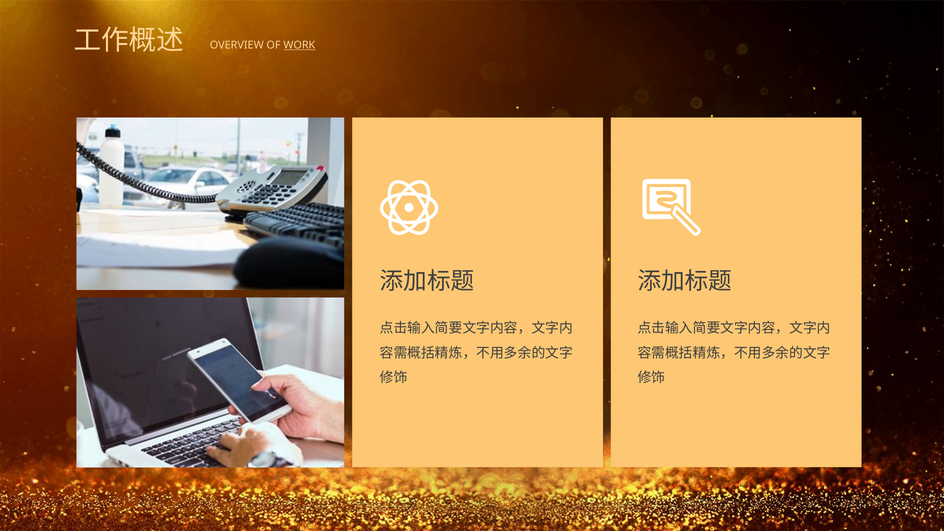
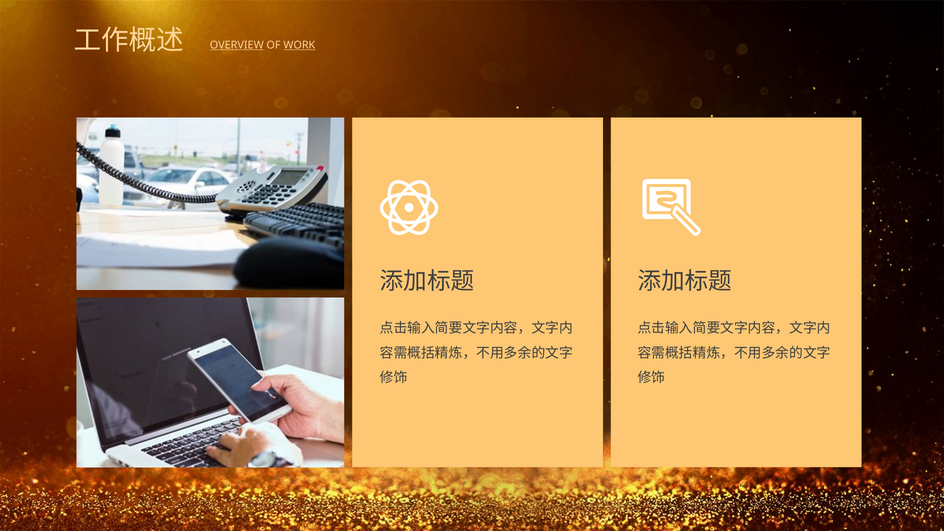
OVERVIEW underline: none -> present
